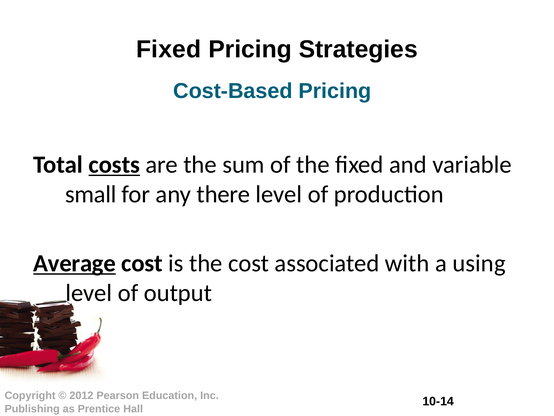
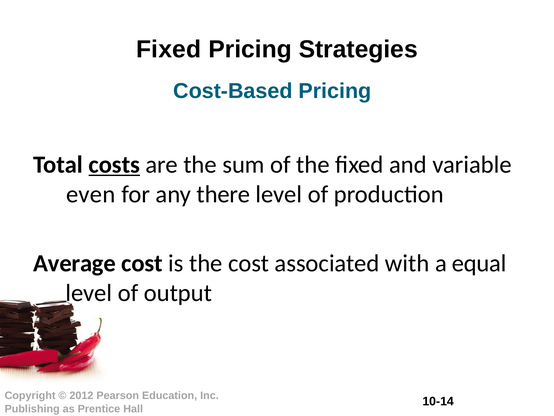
small: small -> even
Average underline: present -> none
using: using -> equal
